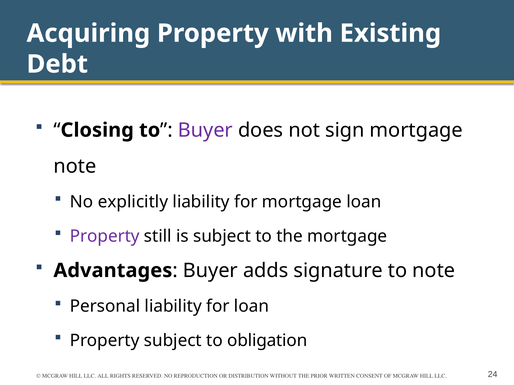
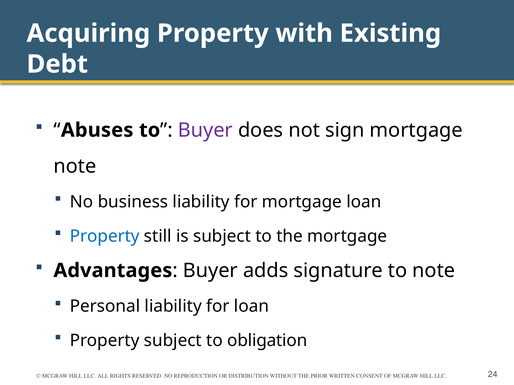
Closing: Closing -> Abuses
explicitly: explicitly -> business
Property at (105, 236) colour: purple -> blue
